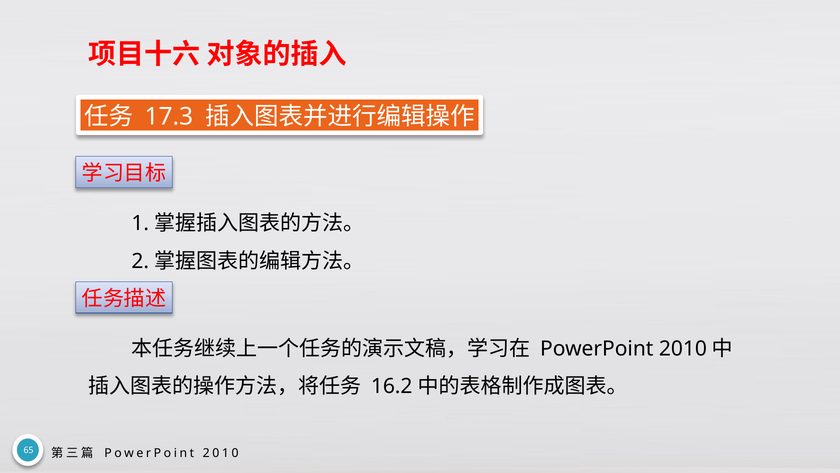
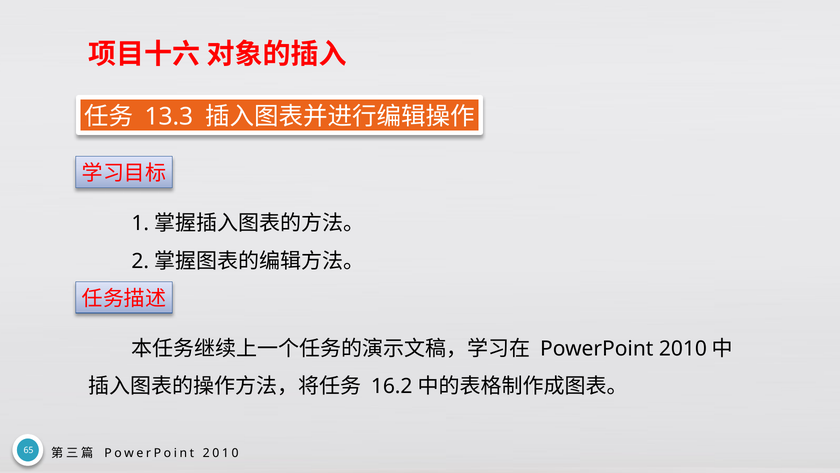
17.3: 17.3 -> 13.3
